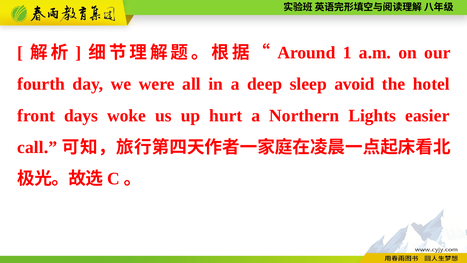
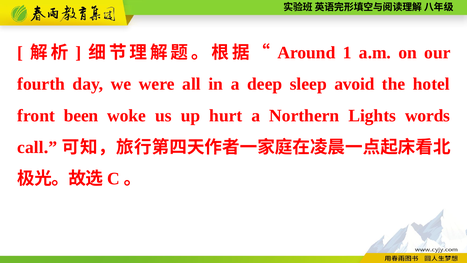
days: days -> been
easier: easier -> words
